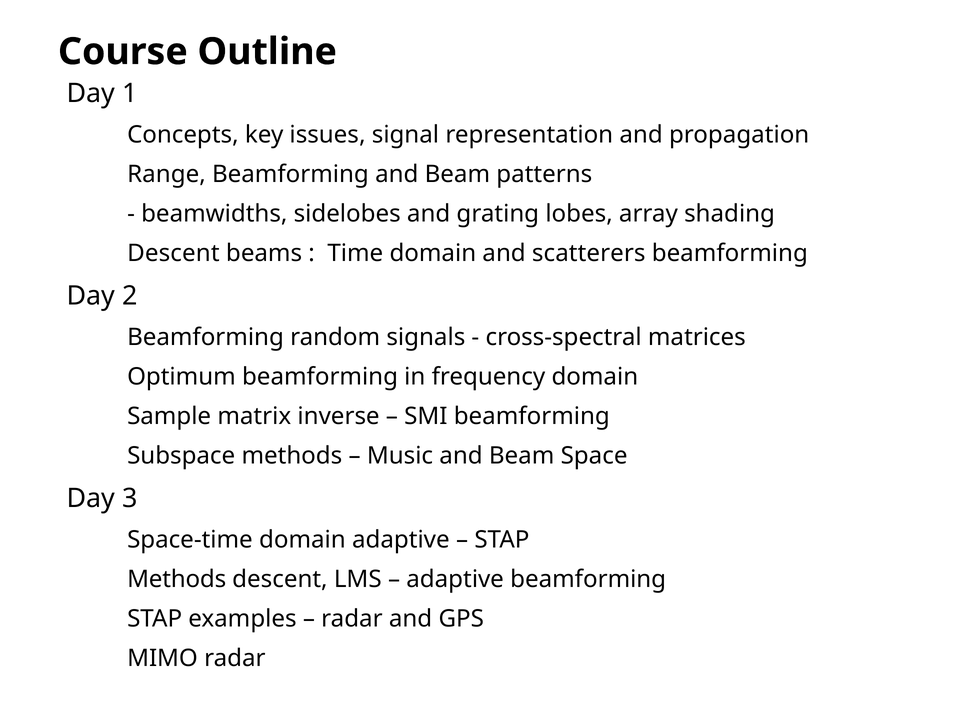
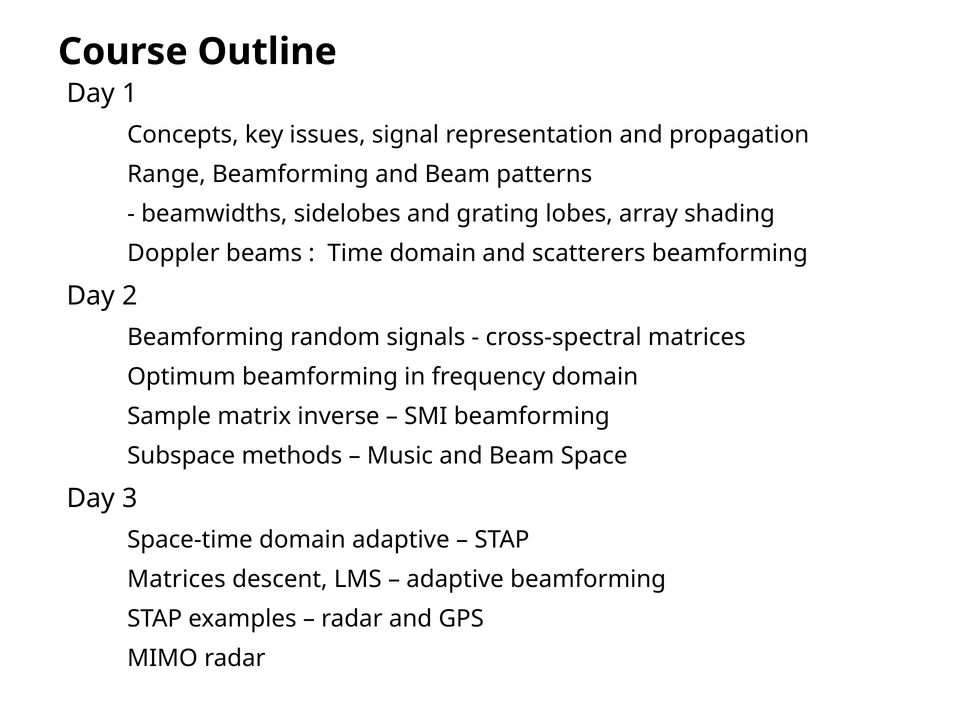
Descent at (173, 254): Descent -> Doppler
Methods at (177, 580): Methods -> Matrices
